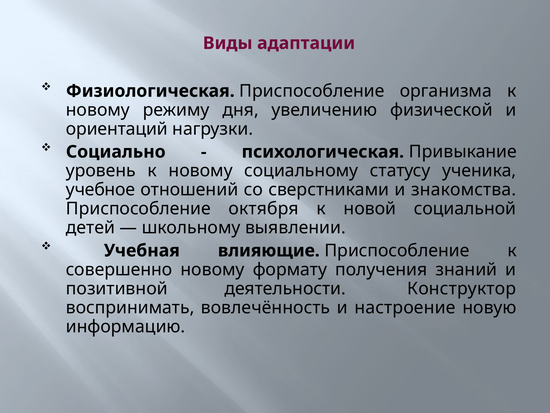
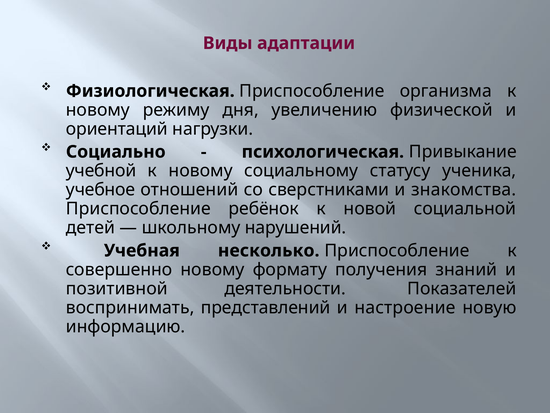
уровень: уровень -> учебной
октября: октября -> ребёнок
выявлении: выявлении -> нарушений
влияющие: влияющие -> несколько
Конструктор: Конструктор -> Показателей
вовлечённость: вовлечённость -> представлений
